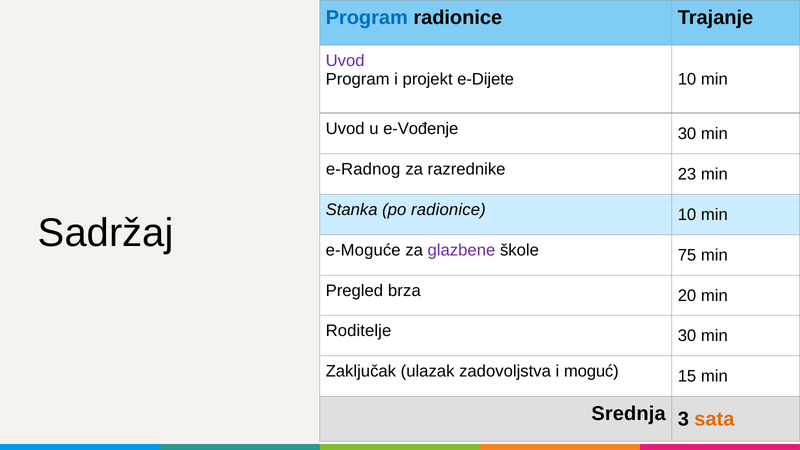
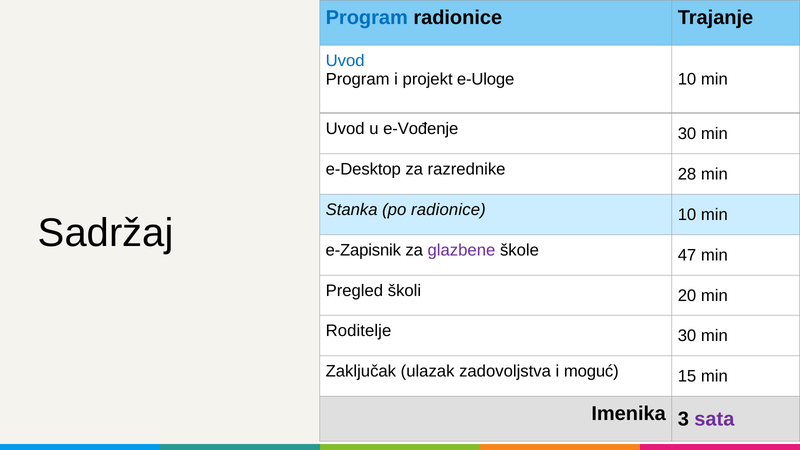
Uvod at (345, 61) colour: purple -> blue
e-Dijete: e-Dijete -> e-Uloge
e-Radnog: e-Radnog -> e-Desktop
23: 23 -> 28
e-Moguće: e-Moguće -> e-Zapisnik
75: 75 -> 47
brza: brza -> školi
Srednja: Srednja -> Imenika
sata colour: orange -> purple
